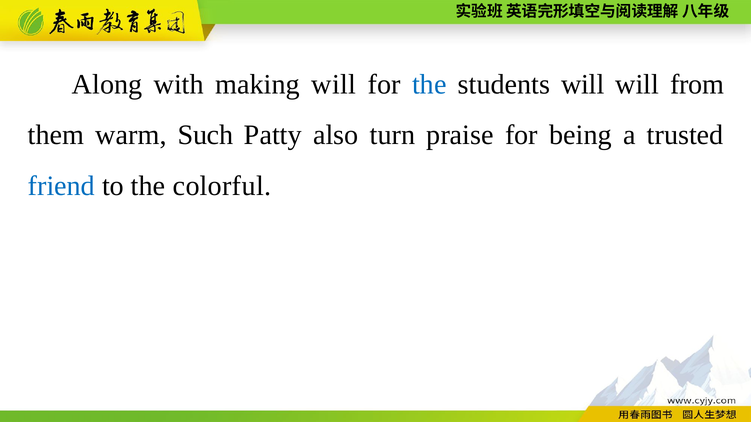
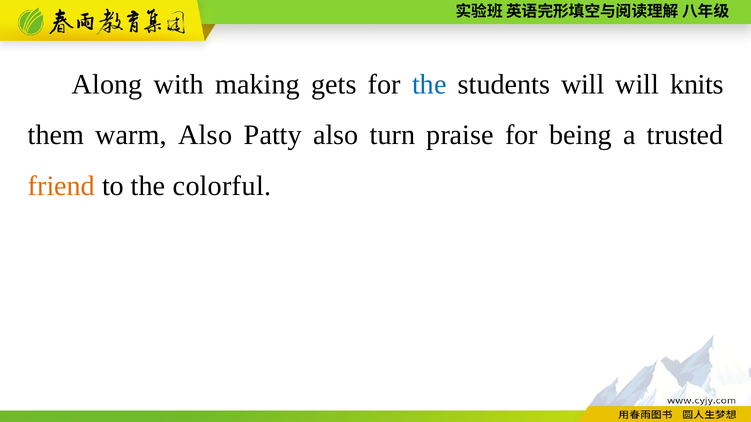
making will: will -> gets
from: from -> knits
warm Such: Such -> Also
friend colour: blue -> orange
